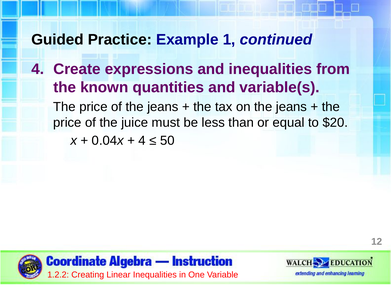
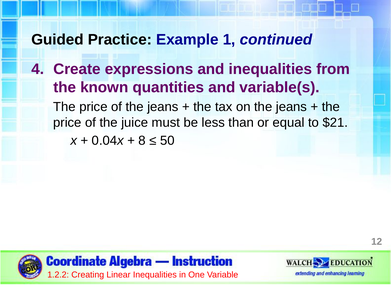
$20: $20 -> $21
4 at (142, 141): 4 -> 8
